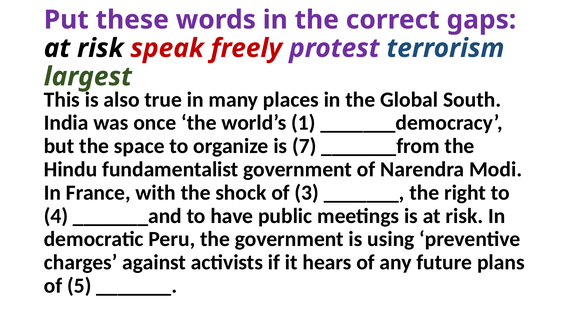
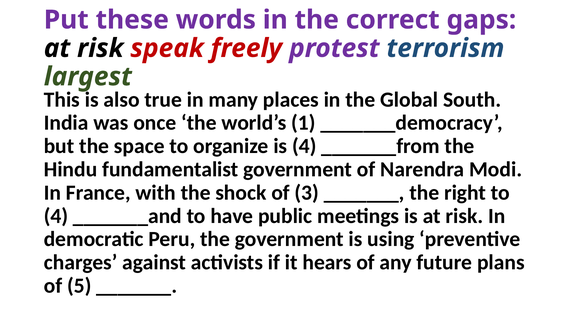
is 7: 7 -> 4
